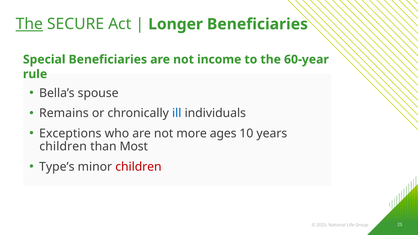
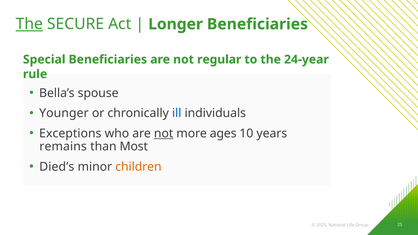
income: income -> regular
60-year: 60-year -> 24-year
Remains: Remains -> Younger
not at (164, 133) underline: none -> present
children at (63, 147): children -> remains
Type’s: Type’s -> Died’s
children at (138, 167) colour: red -> orange
